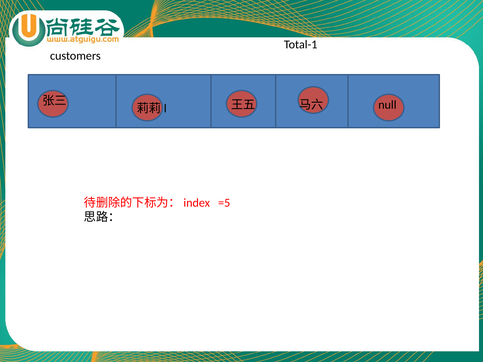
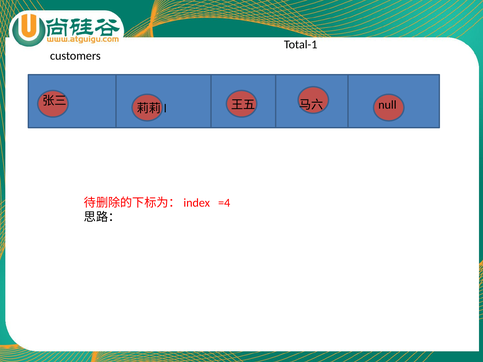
=5: =5 -> =4
